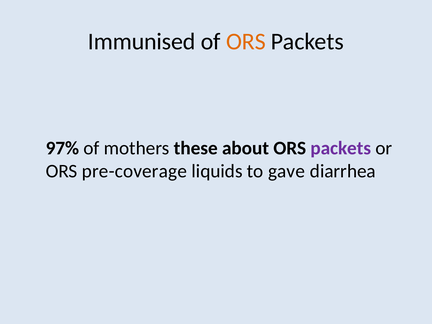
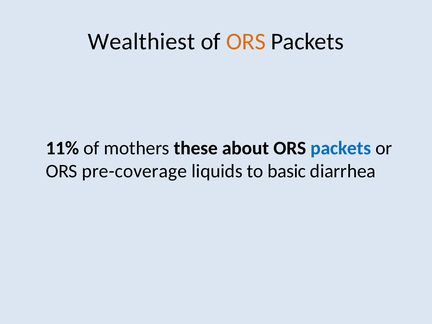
Immunised: Immunised -> Wealthiest
97%: 97% -> 11%
packets at (341, 148) colour: purple -> blue
gave: gave -> basic
